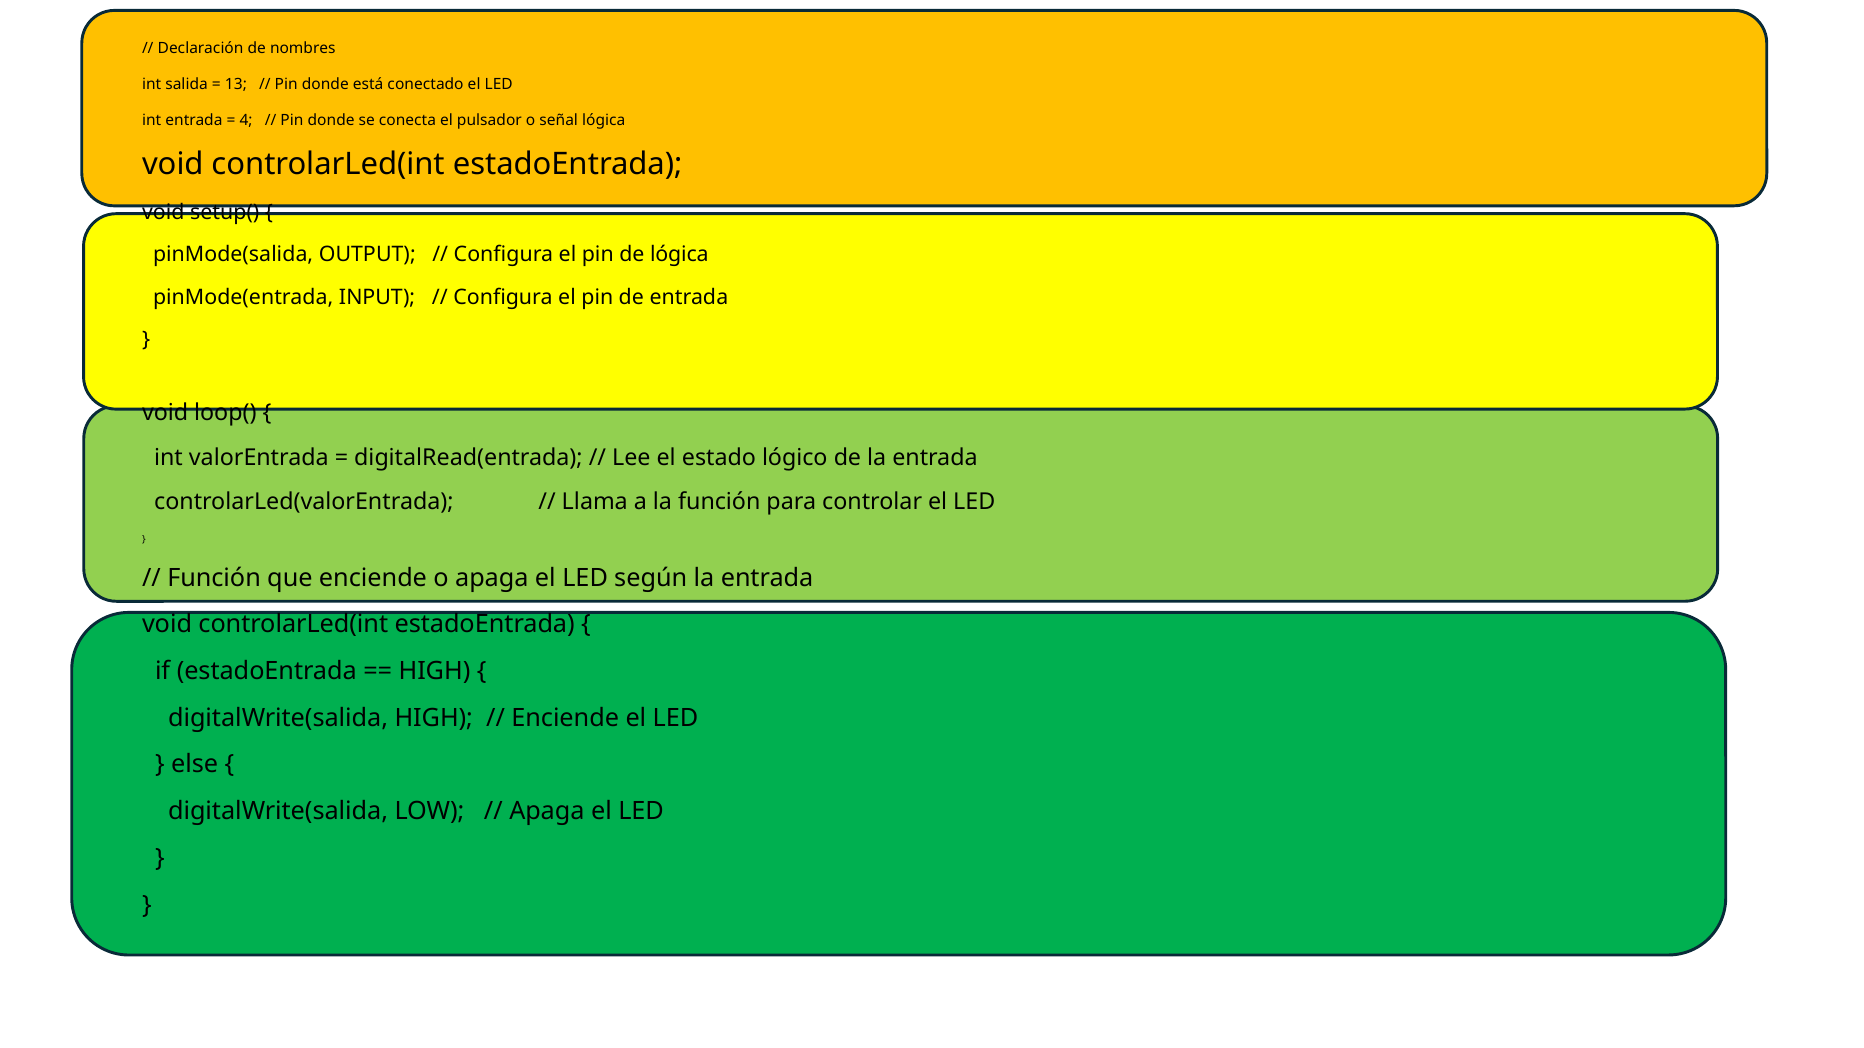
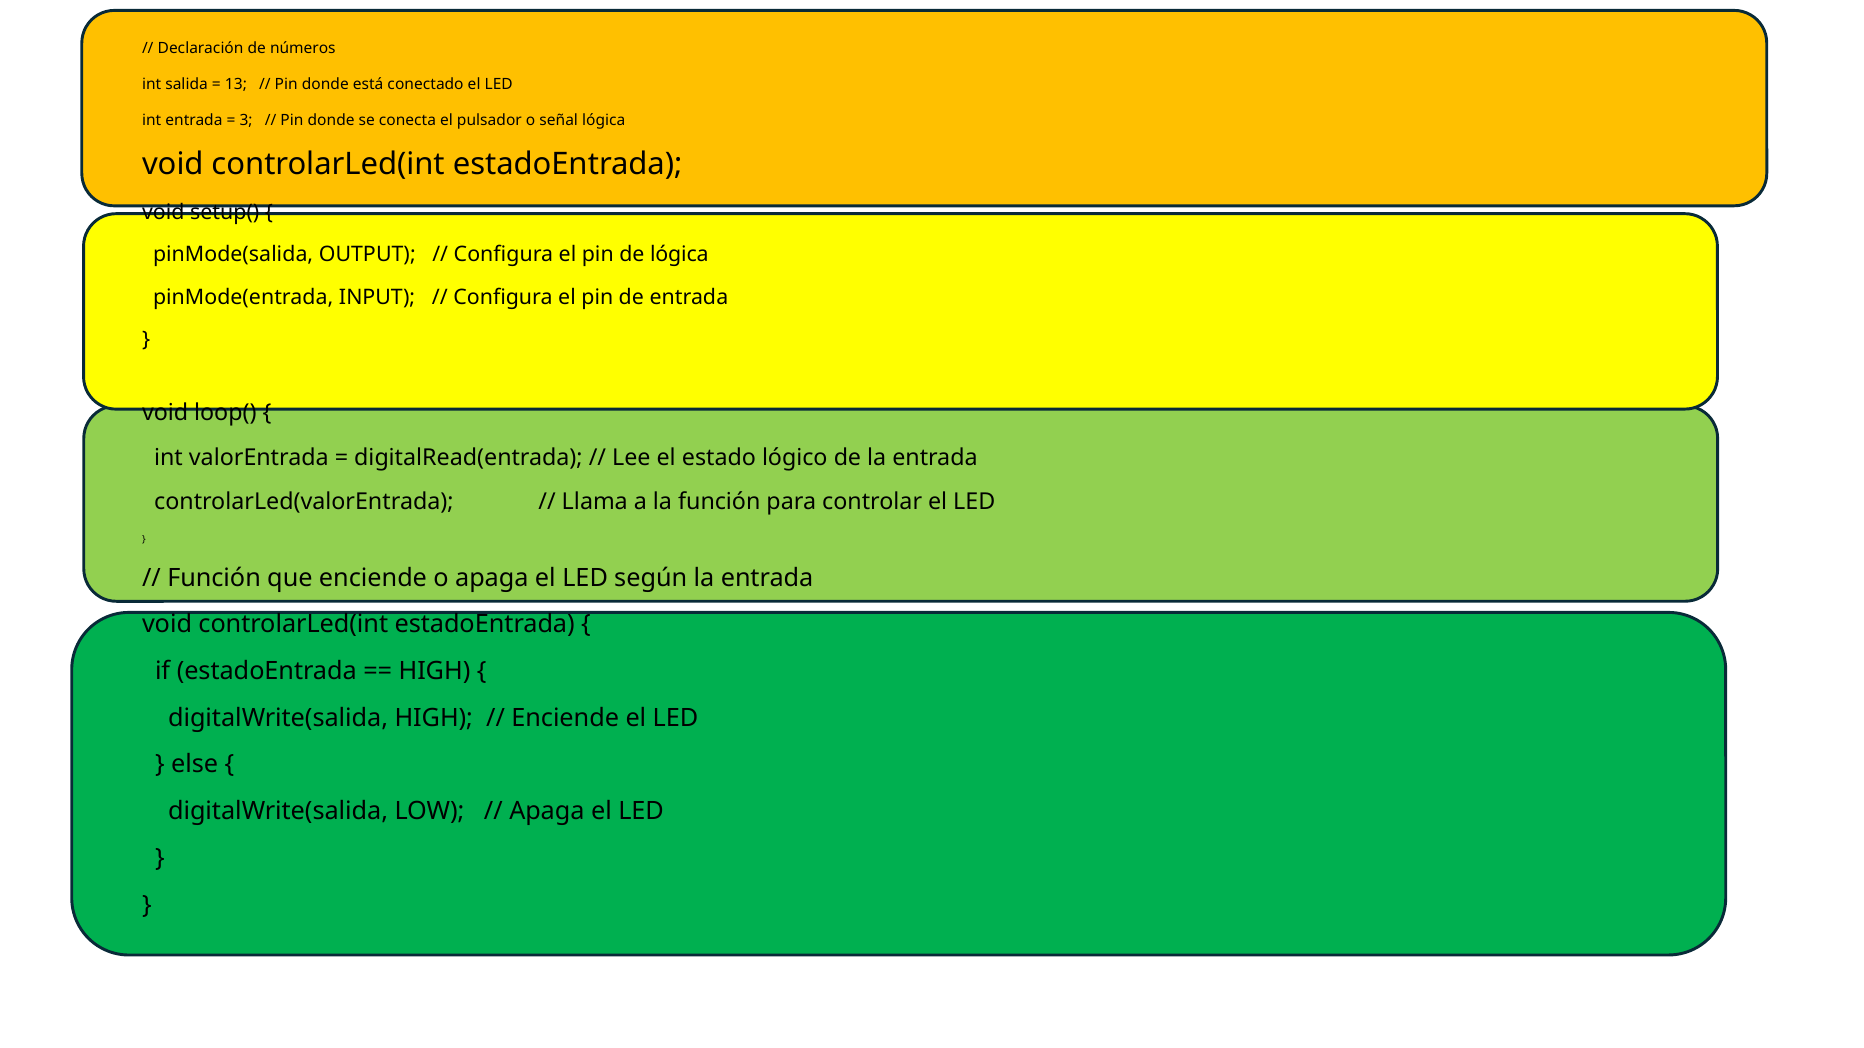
nombres: nombres -> números
4: 4 -> 3
